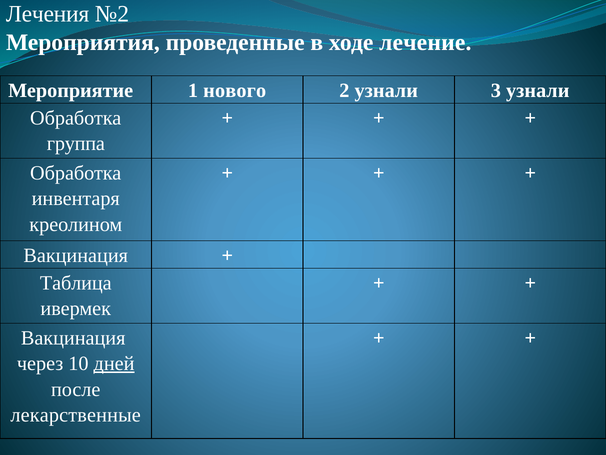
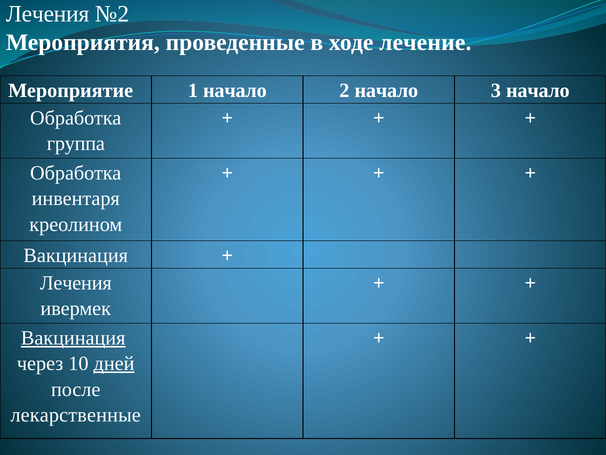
1 нового: нового -> начало
2 узнали: узнали -> начало
3 узнали: узнали -> начало
Таблица at (76, 283): Таблица -> Лечения
Вакцинация at (73, 338) underline: none -> present
